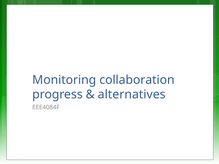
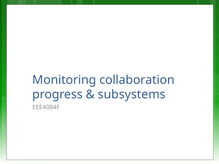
alternatives: alternatives -> subsystems
